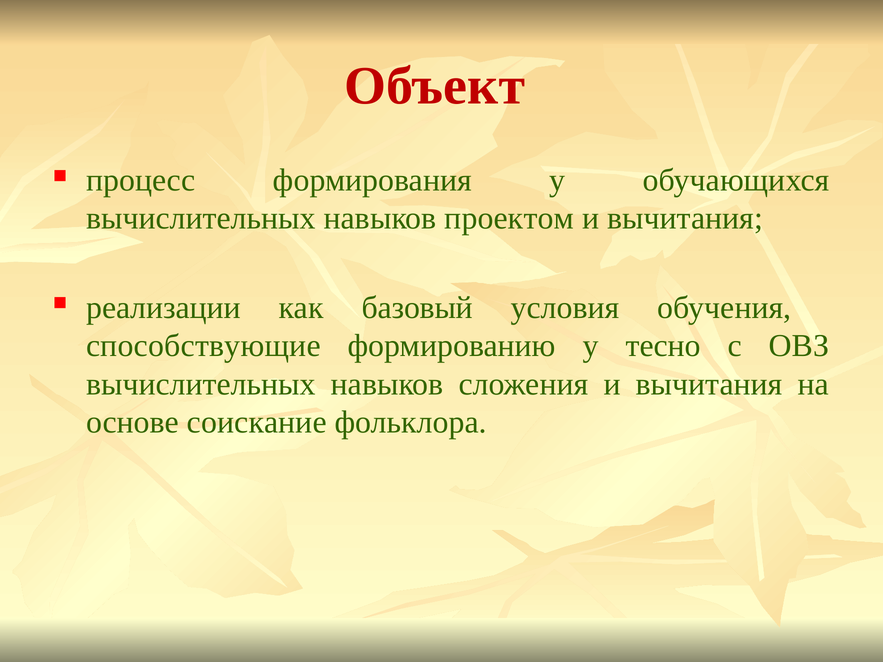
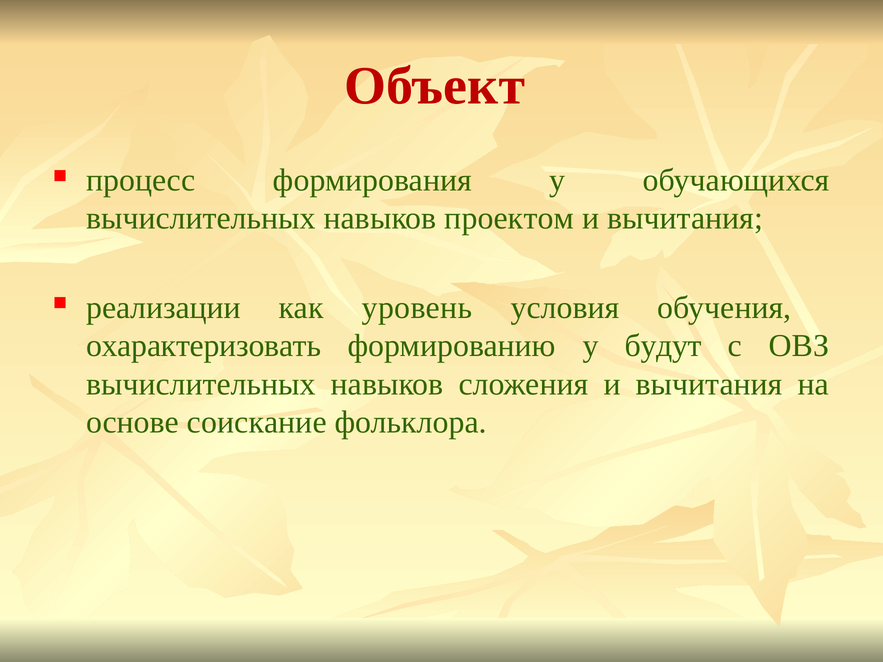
базовый: базовый -> уровень
способствующие: способствующие -> охарактеризовать
тесно: тесно -> будут
